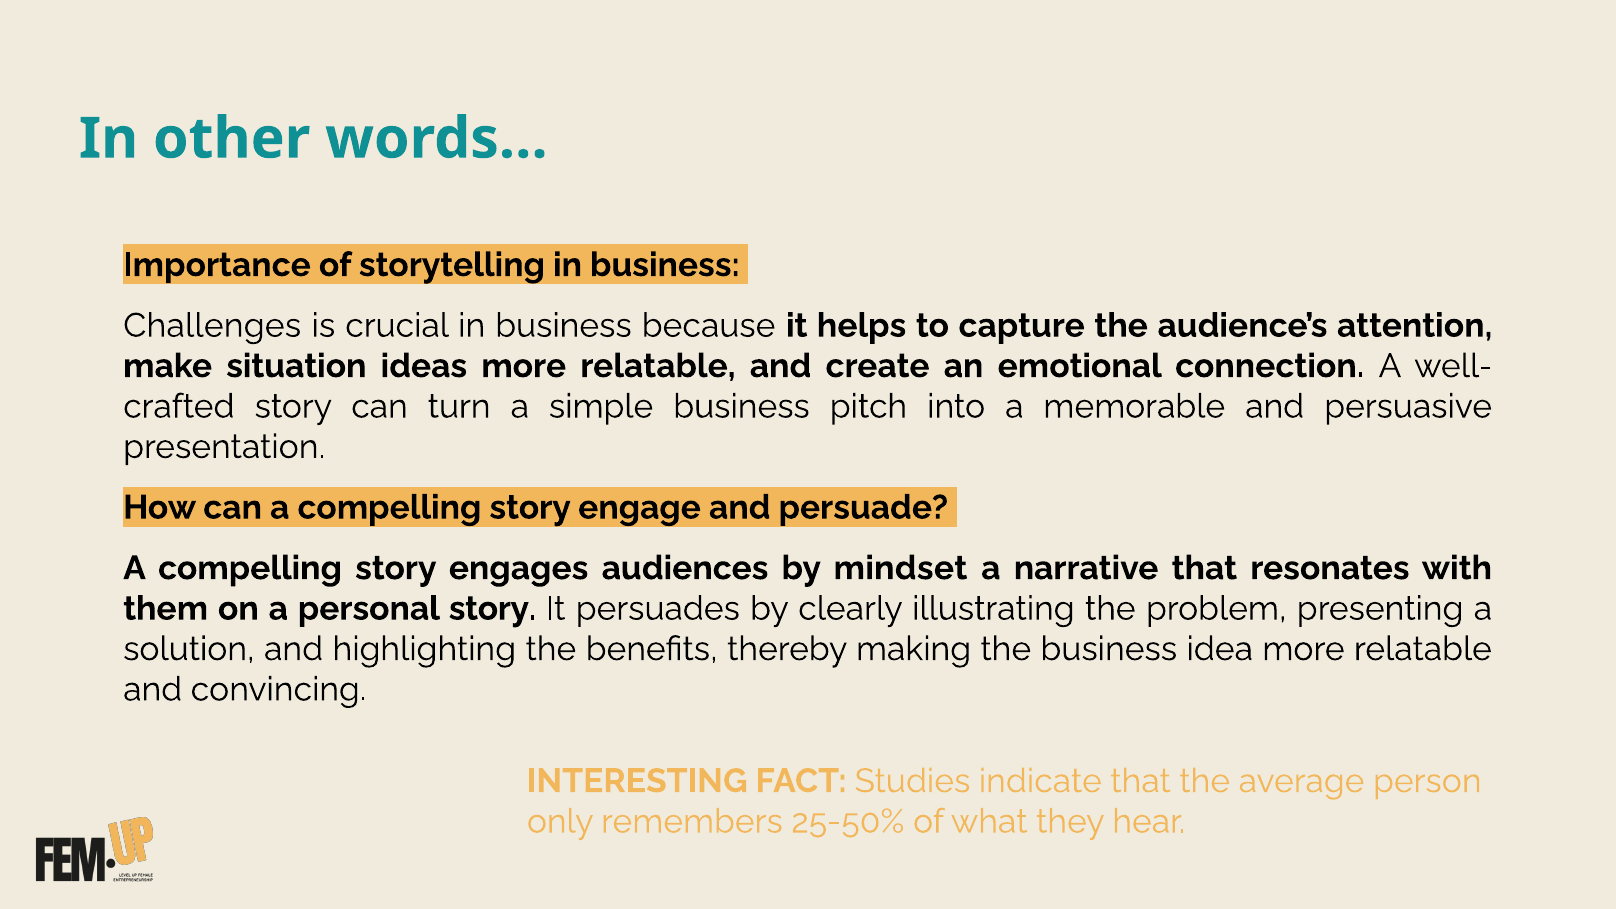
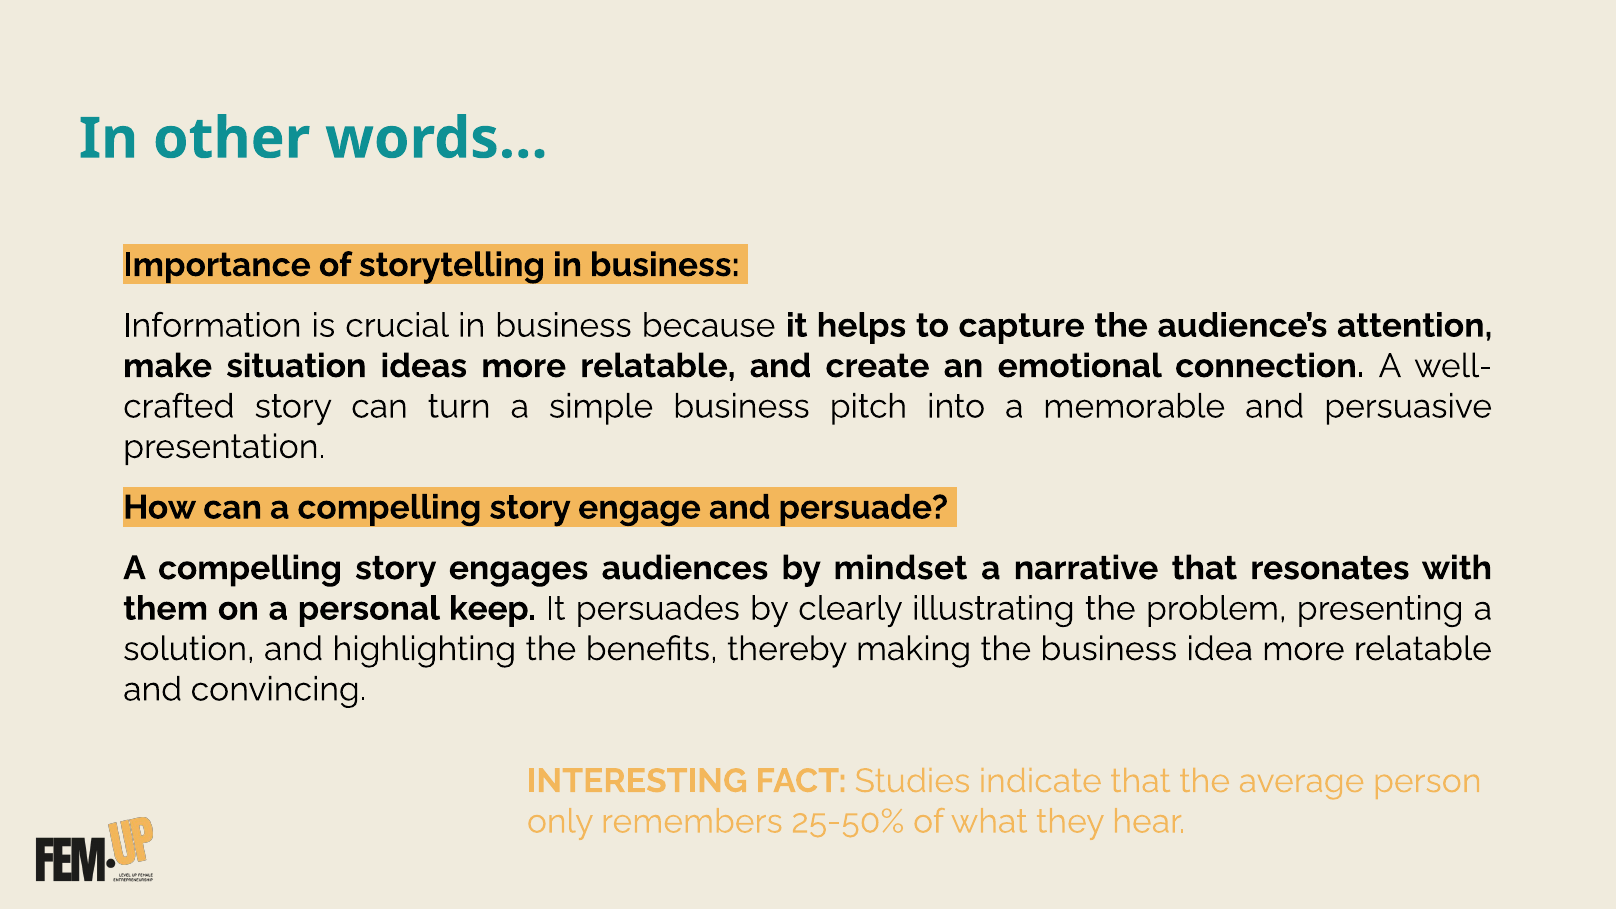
Challenges: Challenges -> Information
personal story: story -> keep
